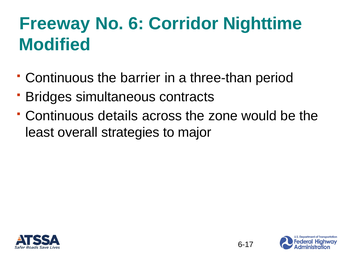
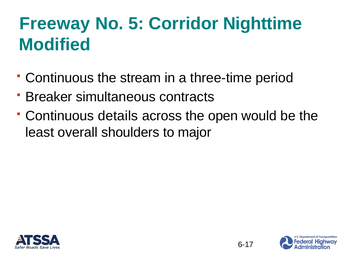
6: 6 -> 5
barrier: barrier -> stream
three-than: three-than -> three-time
Bridges: Bridges -> Breaker
zone: zone -> open
strategies: strategies -> shoulders
